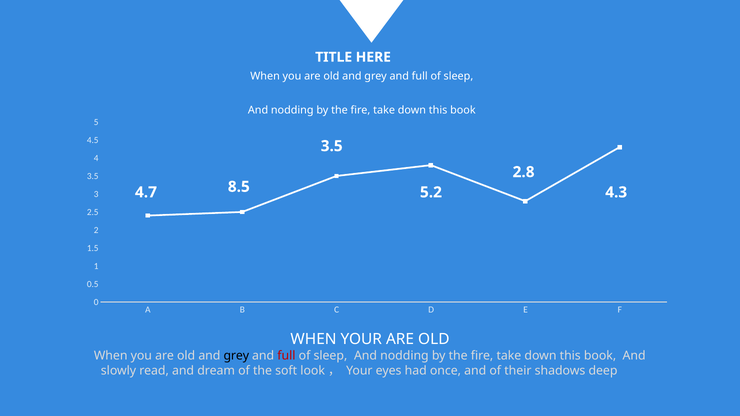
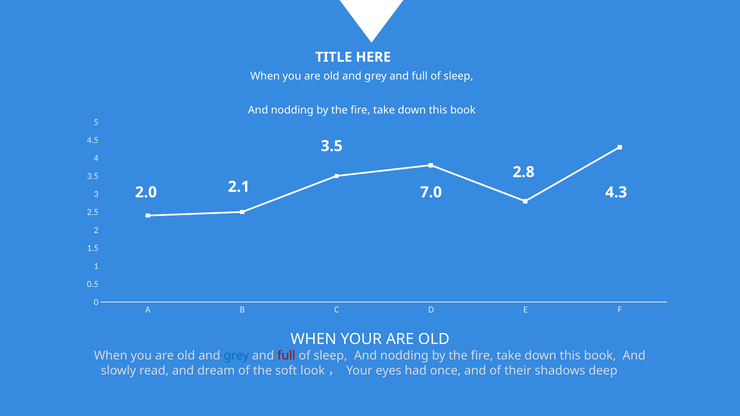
8.5: 8.5 -> 2.1
4.7: 4.7 -> 2.0
5.2: 5.2 -> 7.0
grey at (236, 356) colour: black -> blue
